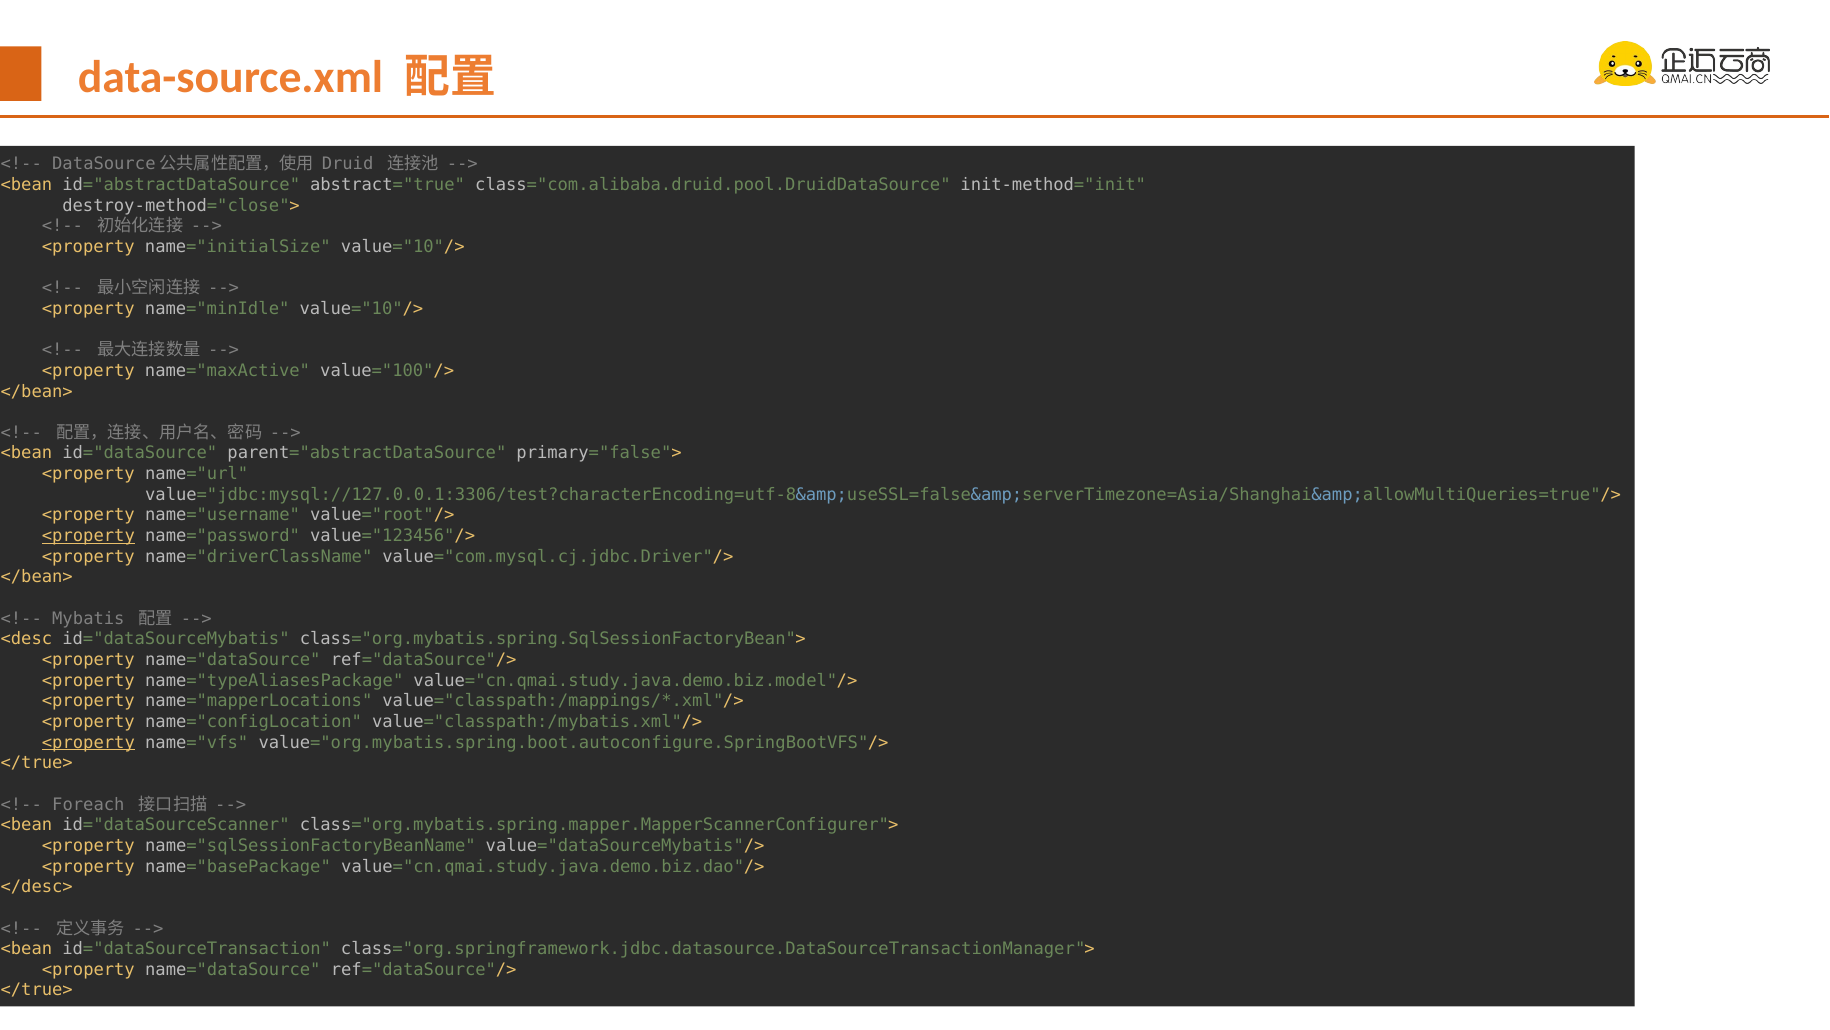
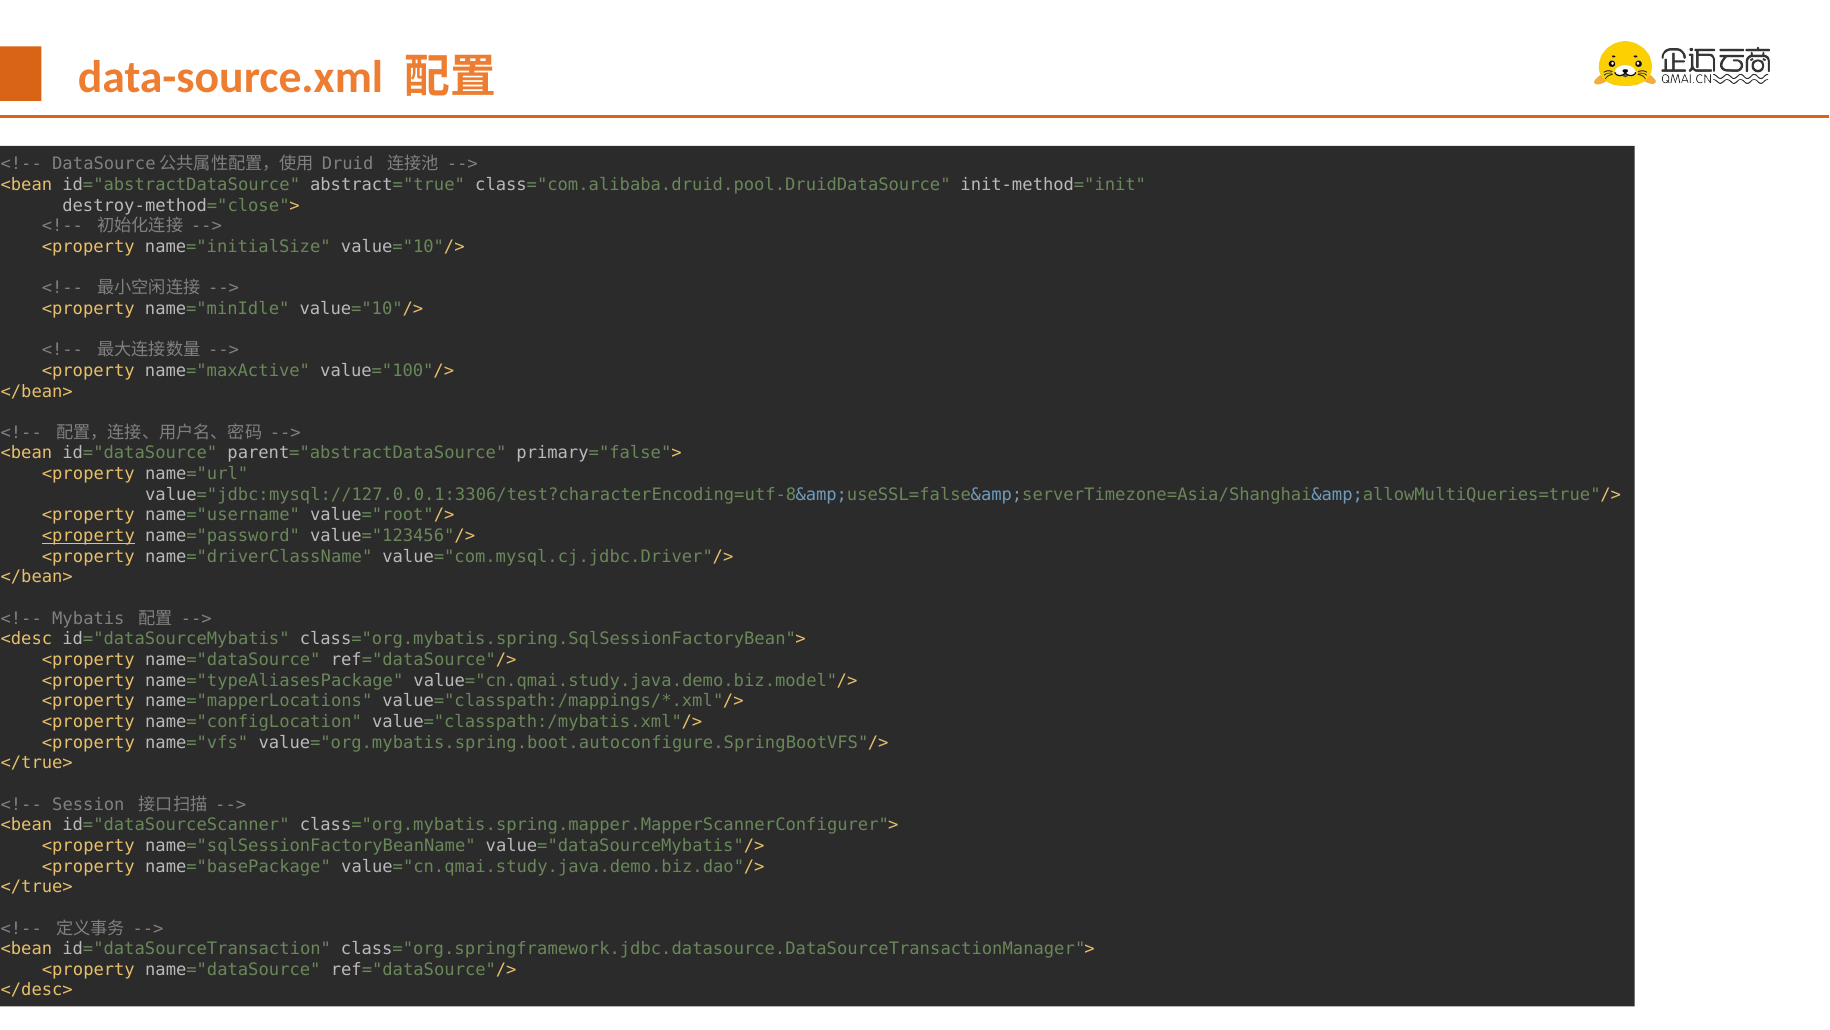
<property at (88, 742) underline: present -> none
Foreach: Foreach -> Session
</desc> at (37, 886): </desc> -> </true>
</true> at (37, 990): </true> -> </desc>
